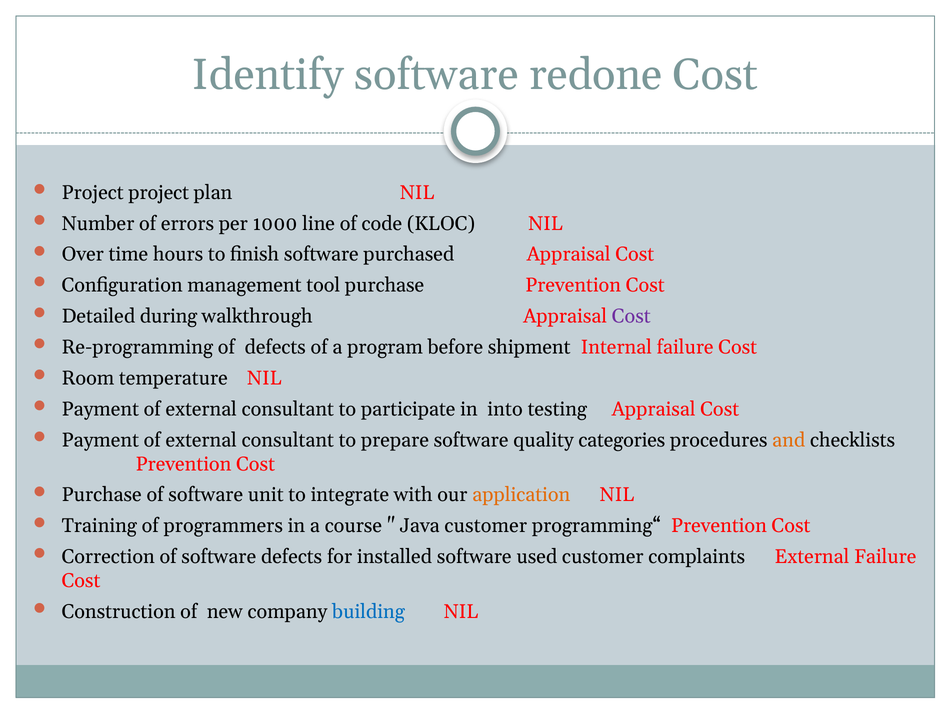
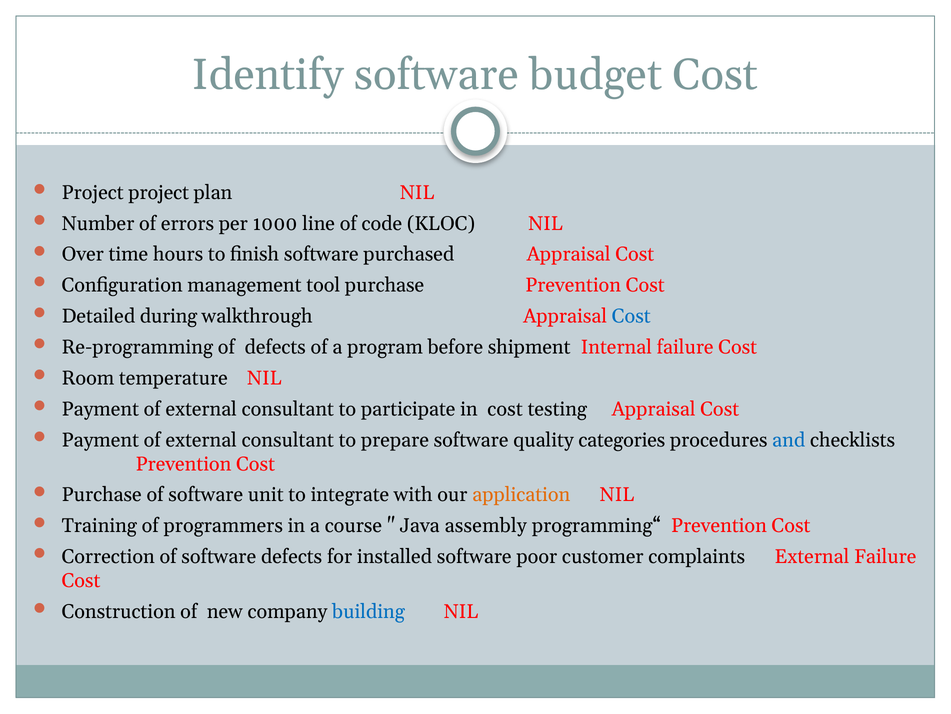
redone: redone -> budget
Cost at (631, 316) colour: purple -> blue
in into: into -> cost
and colour: orange -> blue
Java customer: customer -> assembly
used: used -> poor
